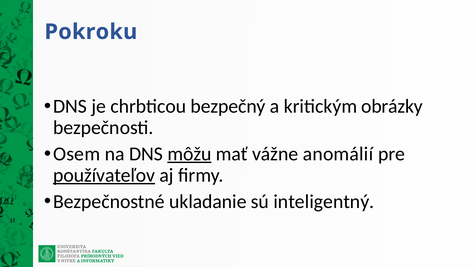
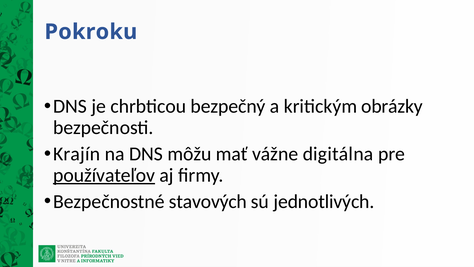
Osem: Osem -> Krajín
môžu underline: present -> none
anomálií: anomálií -> digitálna
ukladanie: ukladanie -> stavových
inteligentný: inteligentný -> jednotlivých
